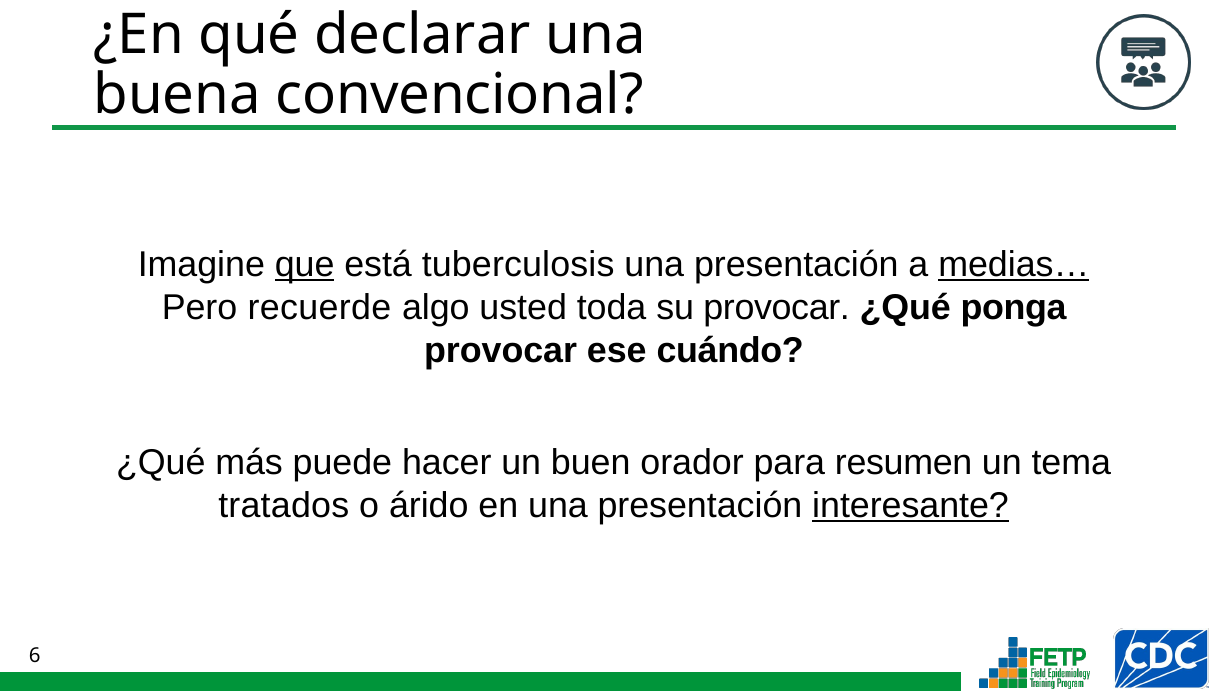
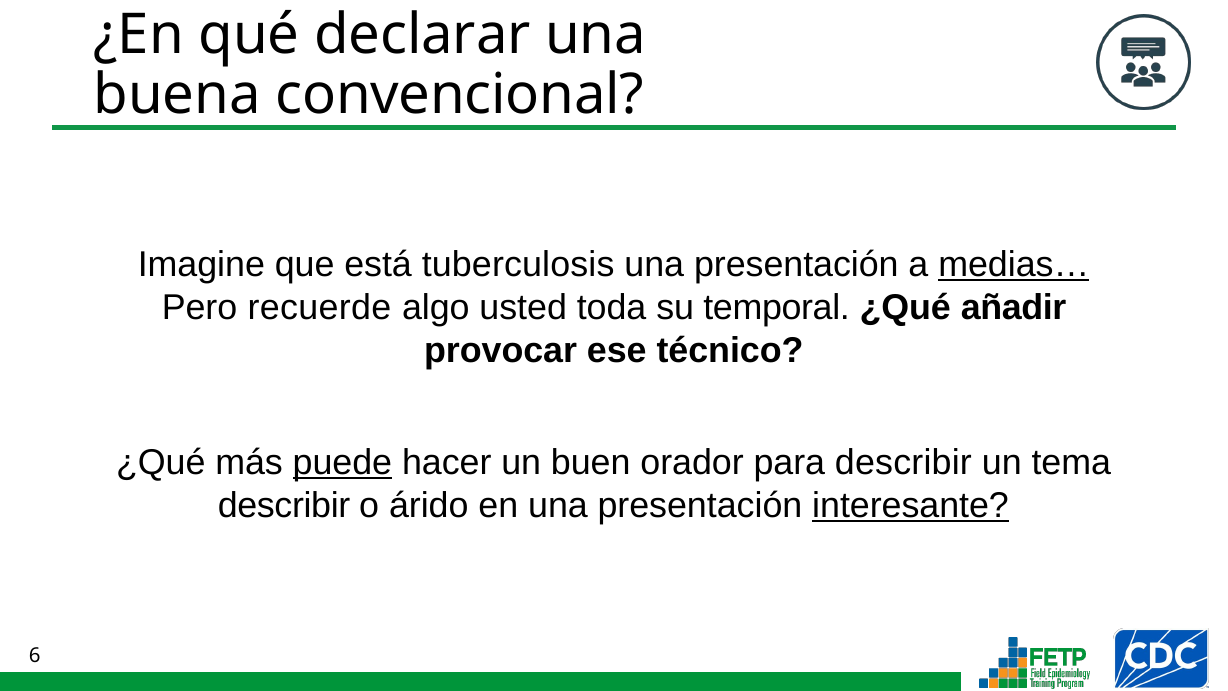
que underline: present -> none
su provocar: provocar -> temporal
ponga: ponga -> añadir
cuándo: cuándo -> técnico
puede underline: none -> present
para resumen: resumen -> describir
tratados at (284, 505): tratados -> describir
